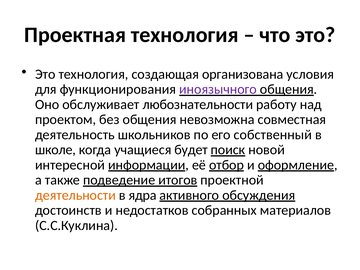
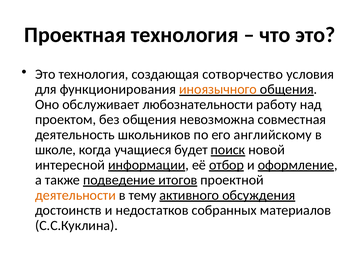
организована: организована -> сотворчество
иноязычного colour: purple -> orange
собственный: собственный -> английскому
ядра: ядра -> тему
